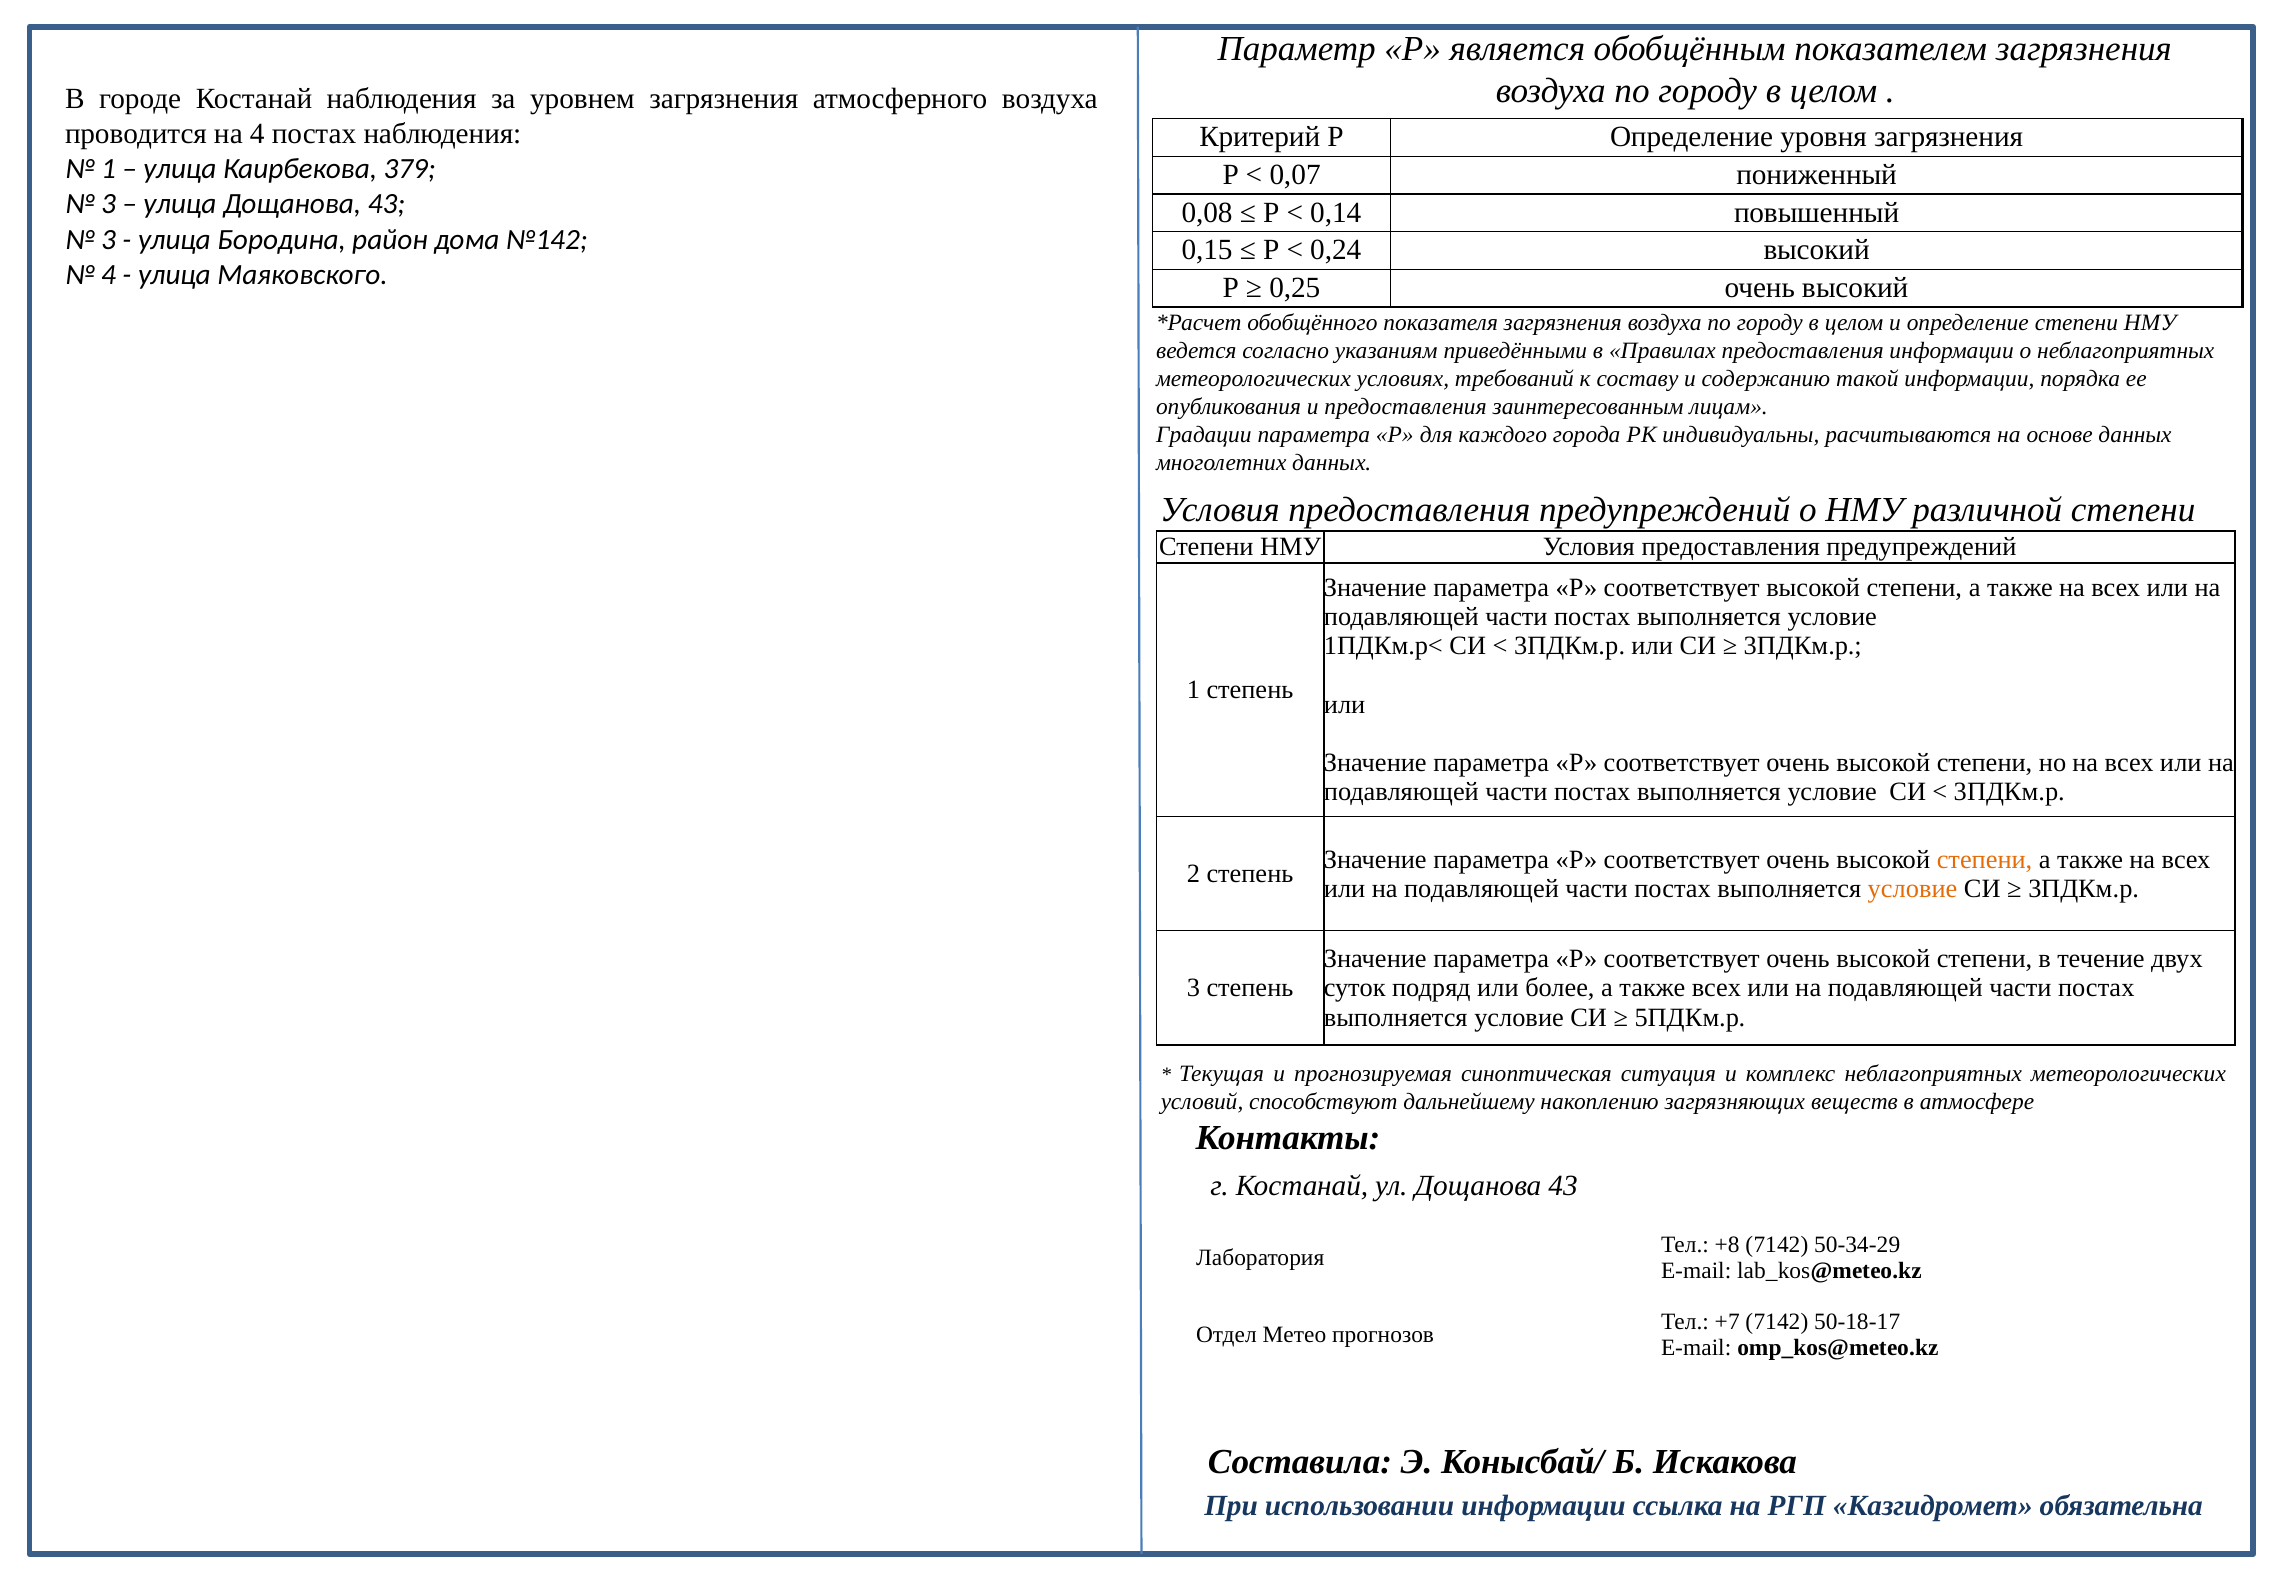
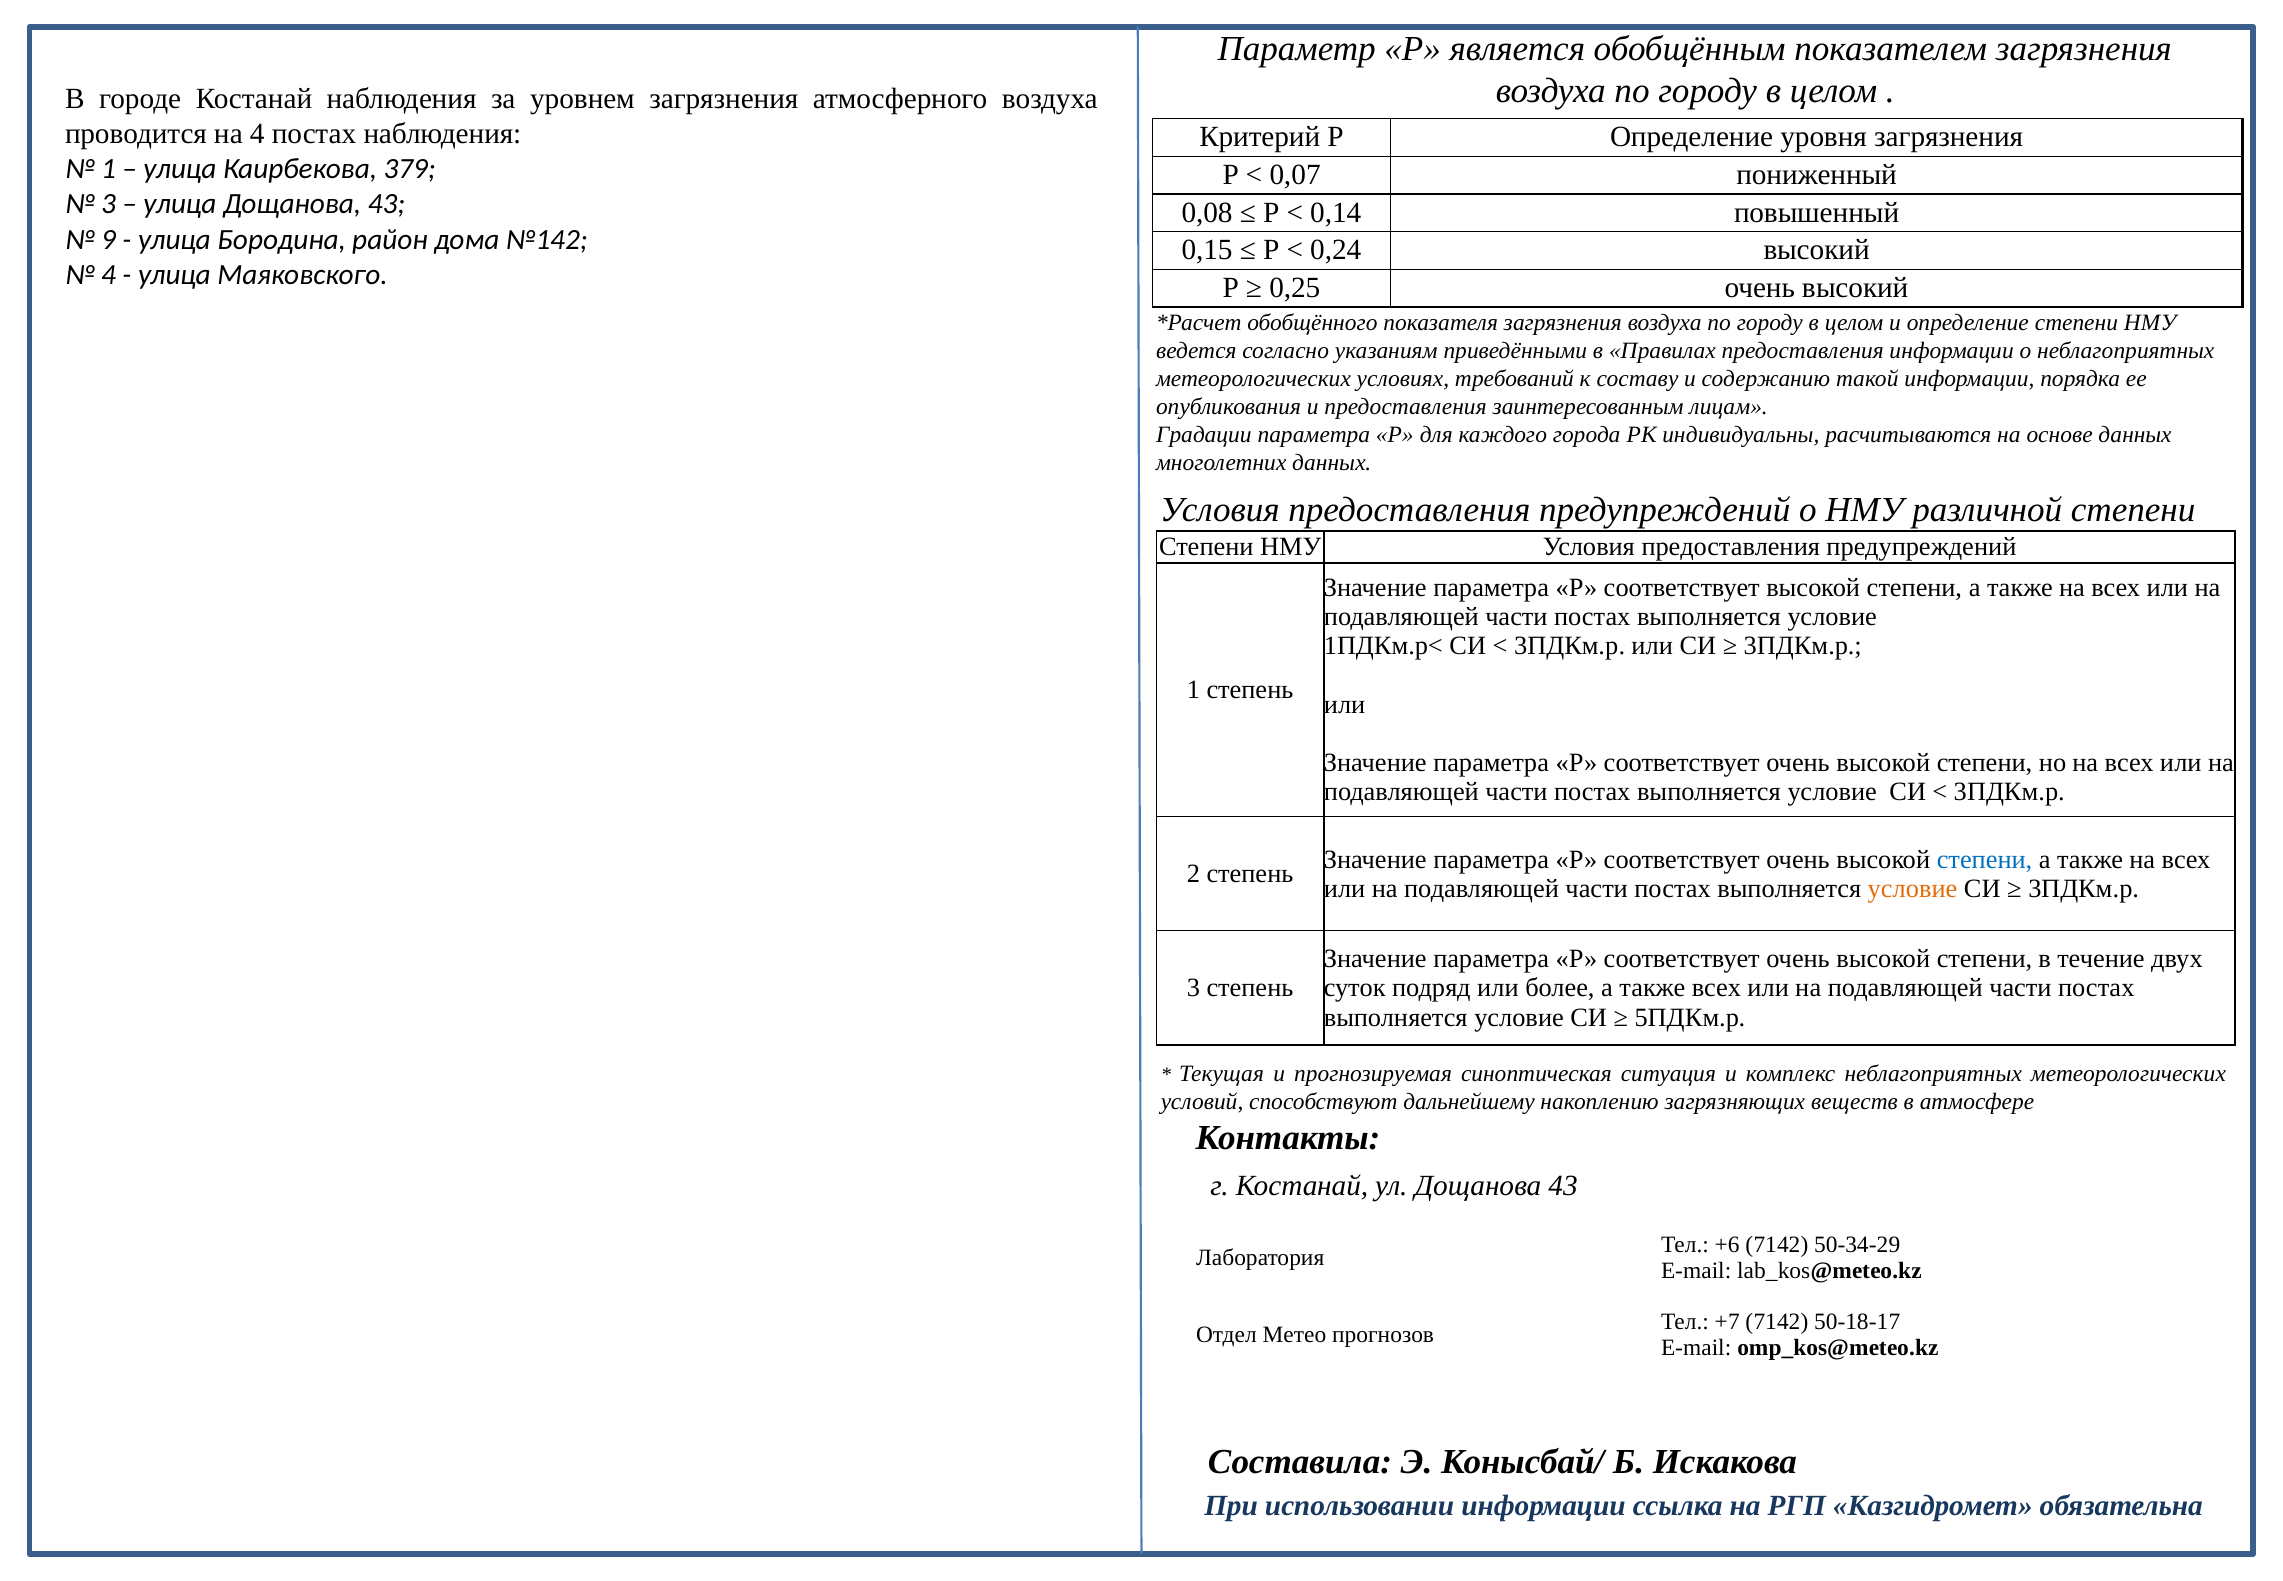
3 at (109, 239): 3 -> 9
степени at (1985, 859) colour: orange -> blue
+8: +8 -> +6
